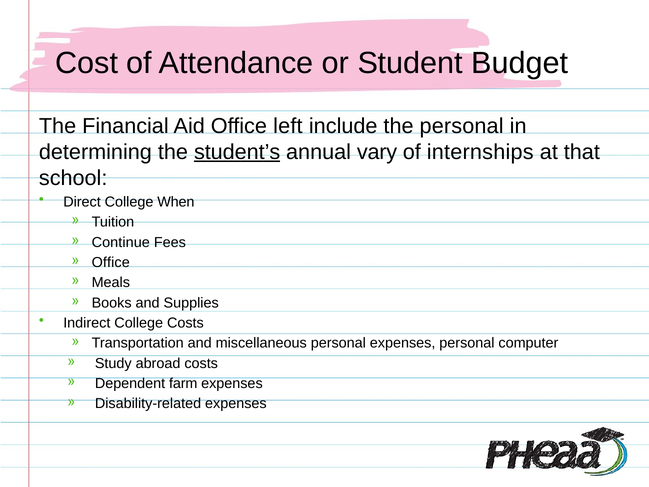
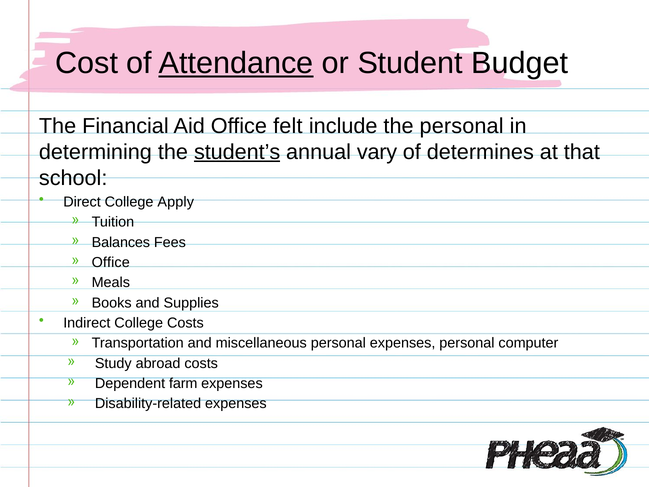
Attendance underline: none -> present
left: left -> felt
internships: internships -> determines
When: When -> Apply
Continue: Continue -> Balances
